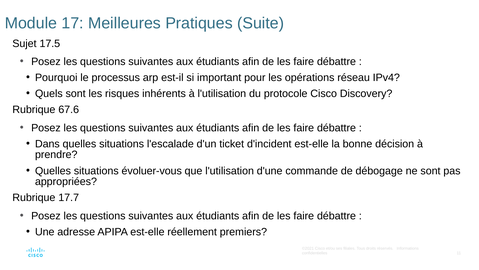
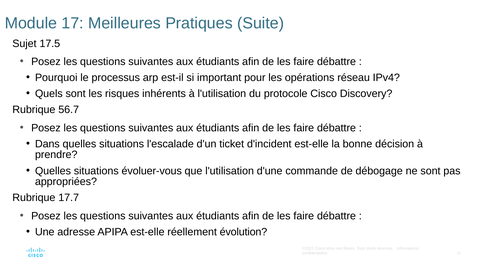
67.6: 67.6 -> 56.7
premiers: premiers -> évolution
